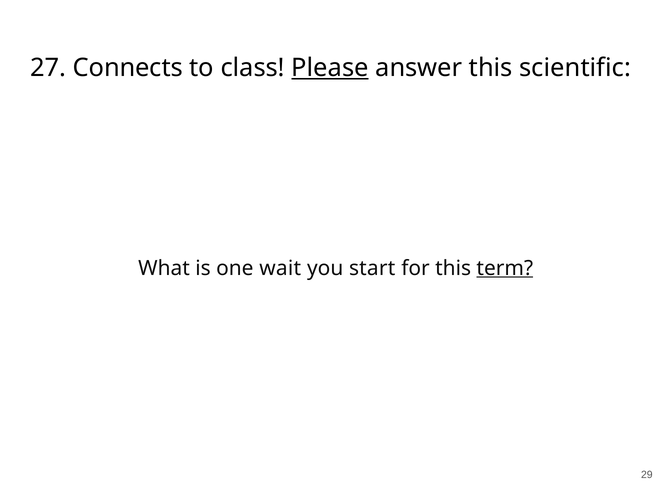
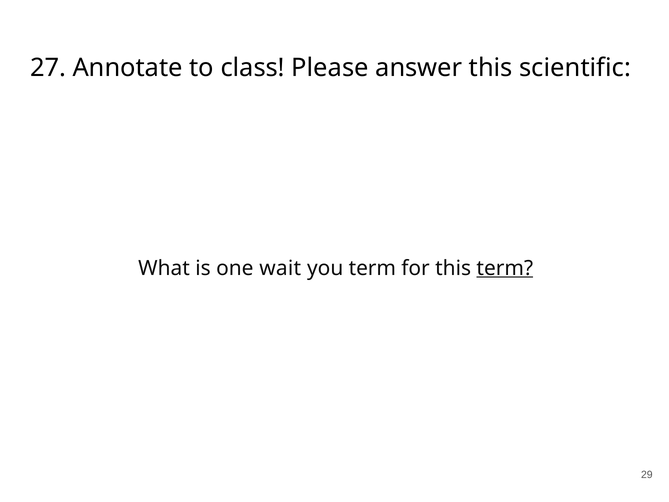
Connects: Connects -> Annotate
Please underline: present -> none
you start: start -> term
